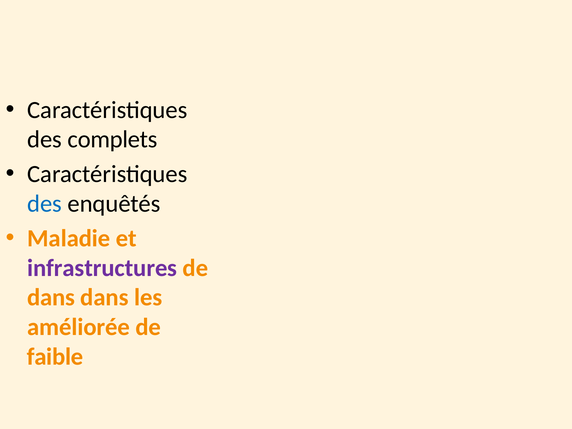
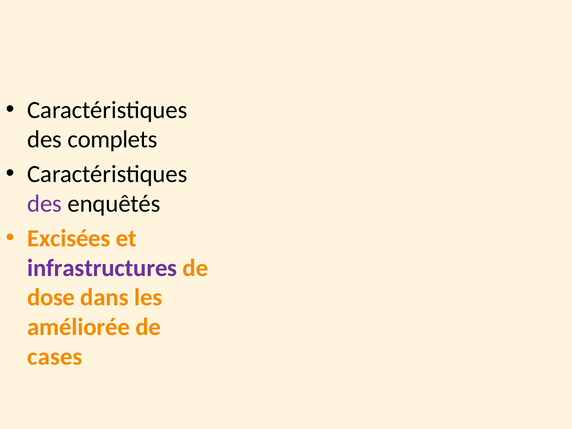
des at (45, 204) colour: blue -> purple
Maladie: Maladie -> Excisées
dans at (51, 298): dans -> dose
faible: faible -> cases
